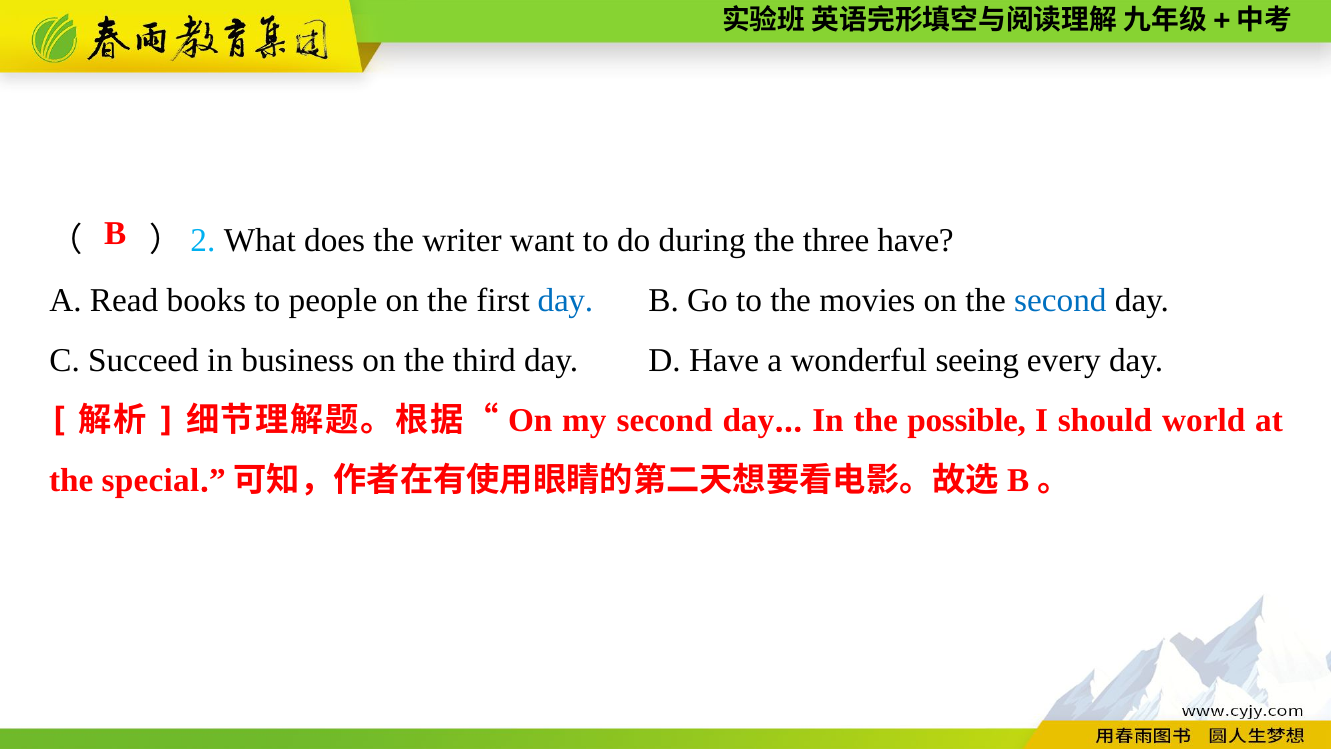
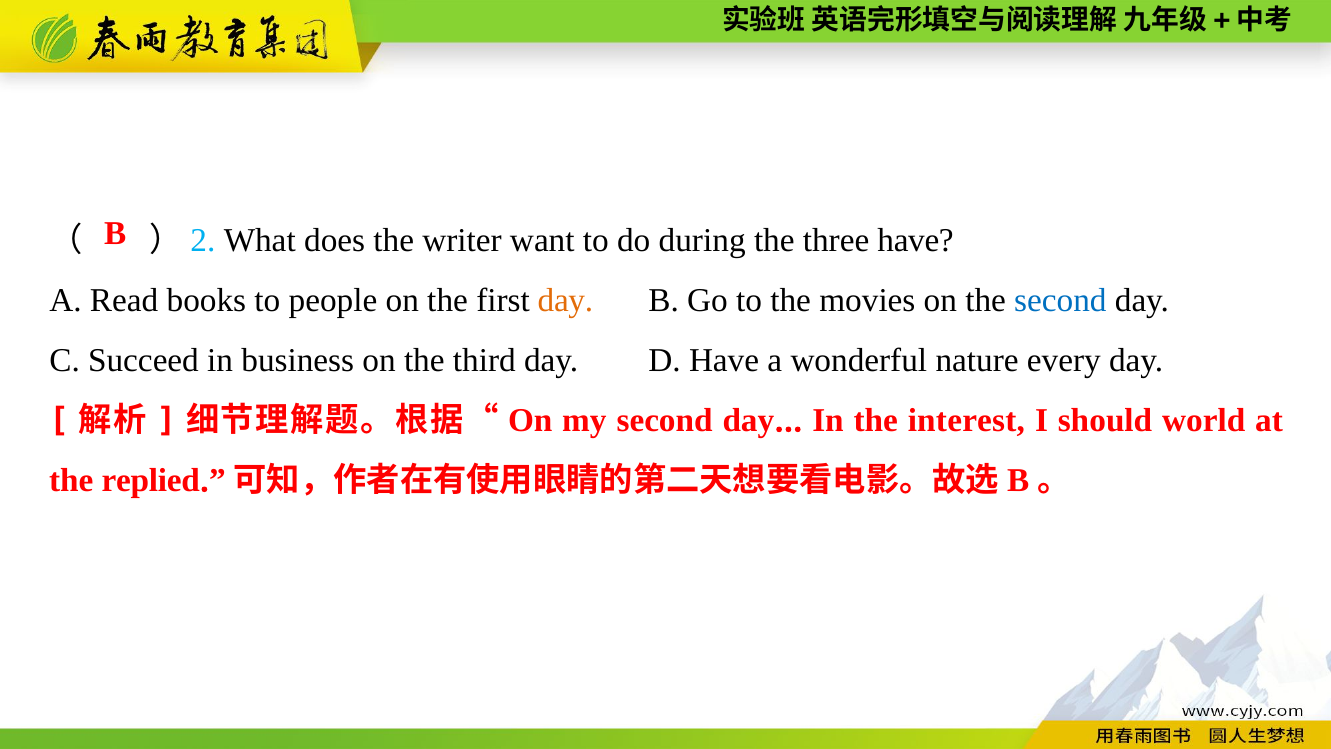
day at (565, 301) colour: blue -> orange
seeing: seeing -> nature
possible: possible -> interest
special: special -> replied
